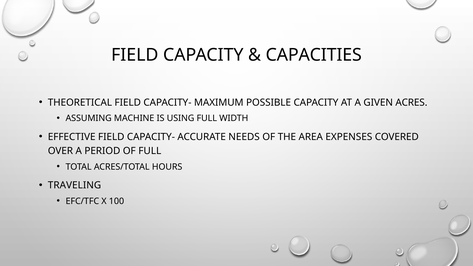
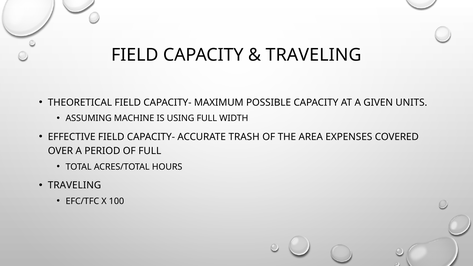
CAPACITIES at (314, 55): CAPACITIES -> TRAVELING
ACRES: ACRES -> UNITS
NEEDS: NEEDS -> TRASH
